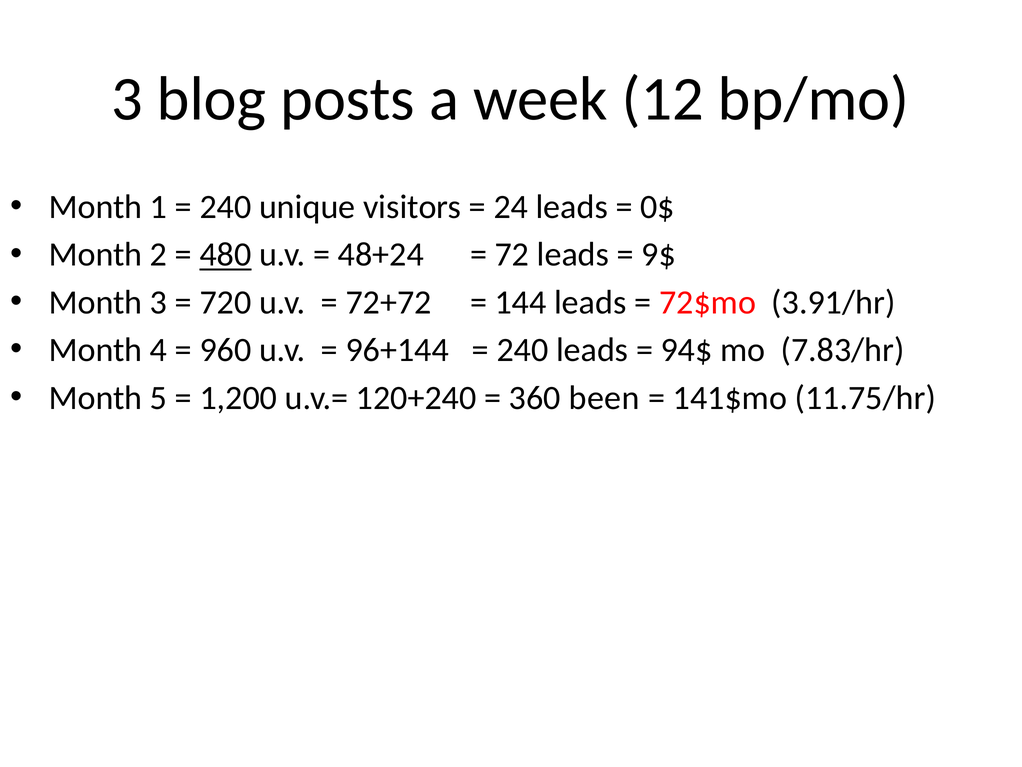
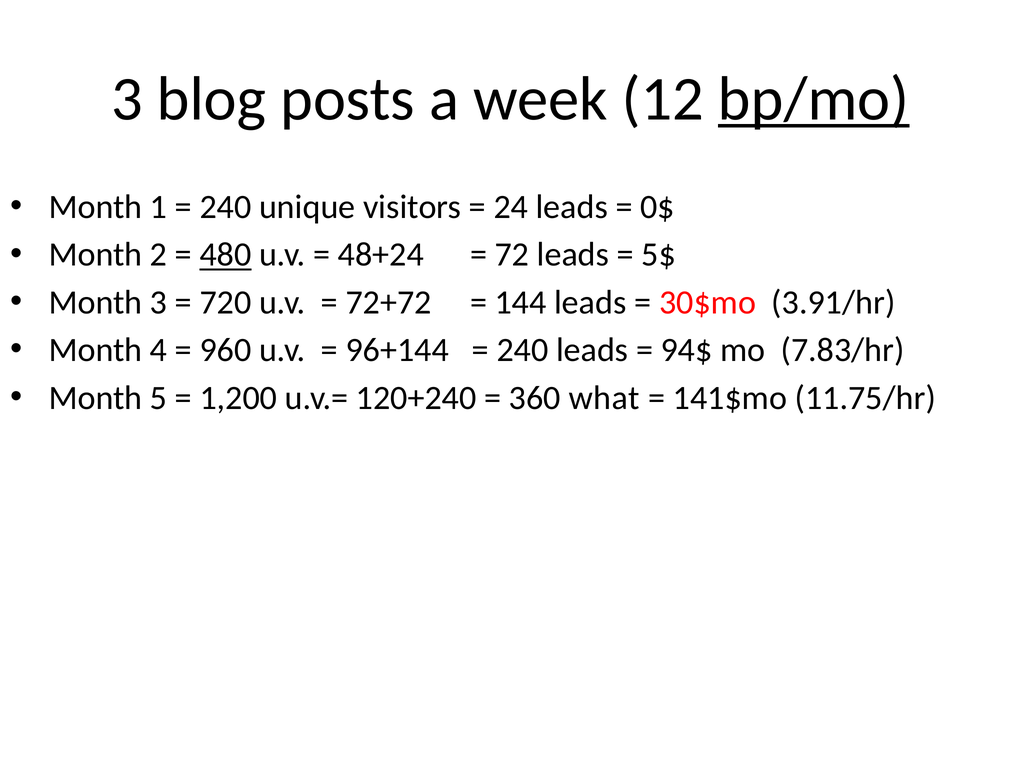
bp/mo underline: none -> present
9$: 9$ -> 5$
72$mo: 72$mo -> 30$mo
been: been -> what
